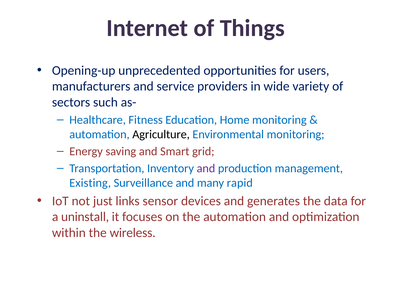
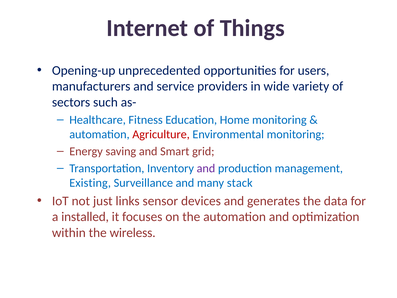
Agriculture colour: black -> red
rapid: rapid -> stack
uninstall: uninstall -> installed
